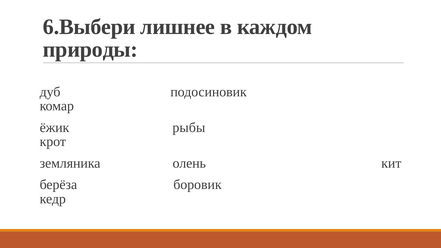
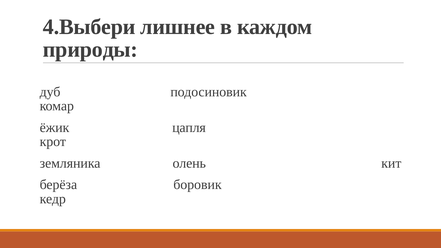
6.Выбери: 6.Выбери -> 4.Выбери
рыбы: рыбы -> цапля
